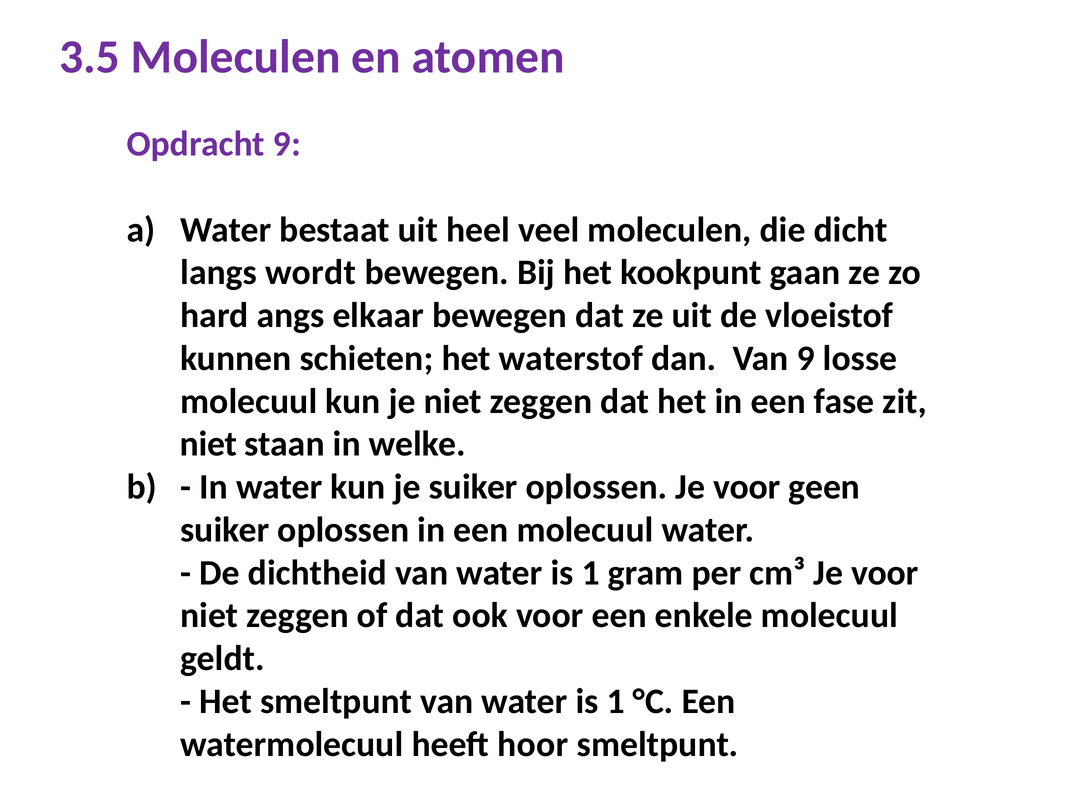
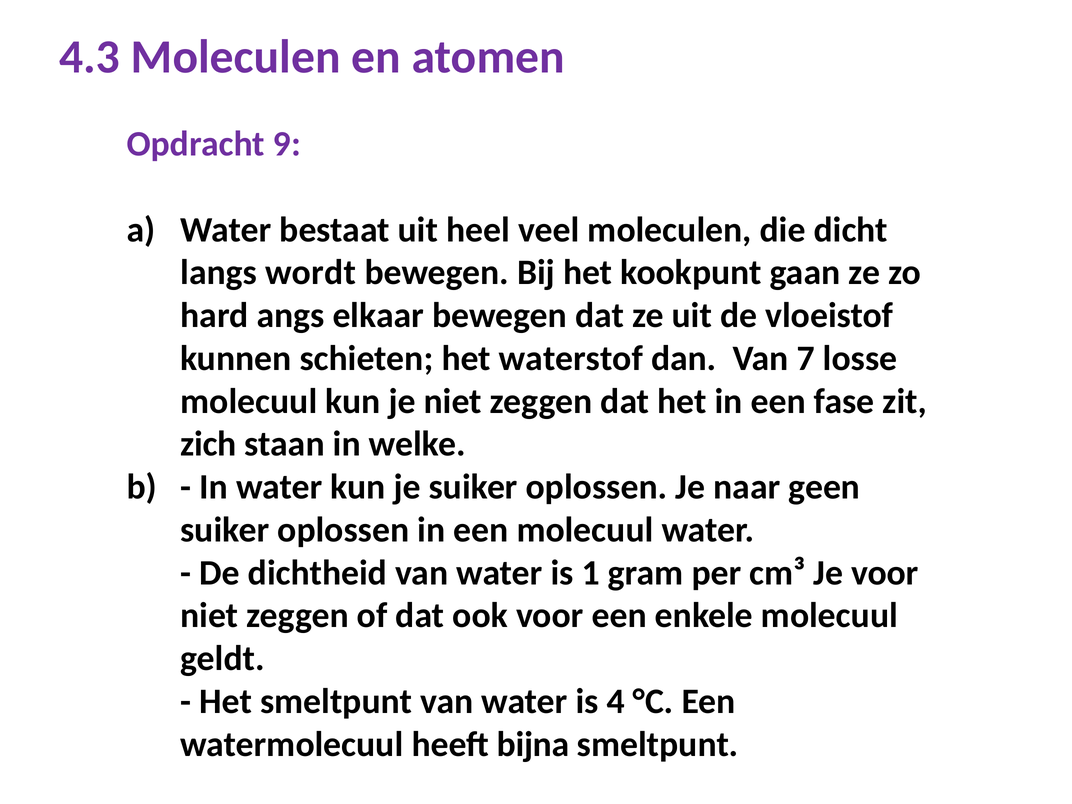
3.5: 3.5 -> 4.3
Van 9: 9 -> 7
niet at (208, 444): niet -> zich
oplossen Je voor: voor -> naar
1 at (616, 701): 1 -> 4
hoor: hoor -> bijna
